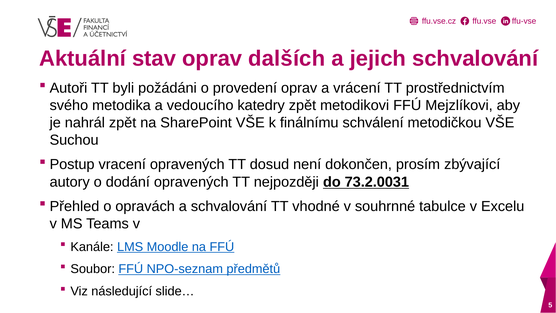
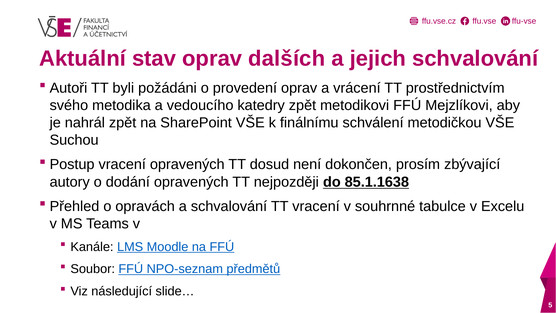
73.2.0031: 73.2.0031 -> 85.1.1638
TT vhodné: vhodné -> vracení
